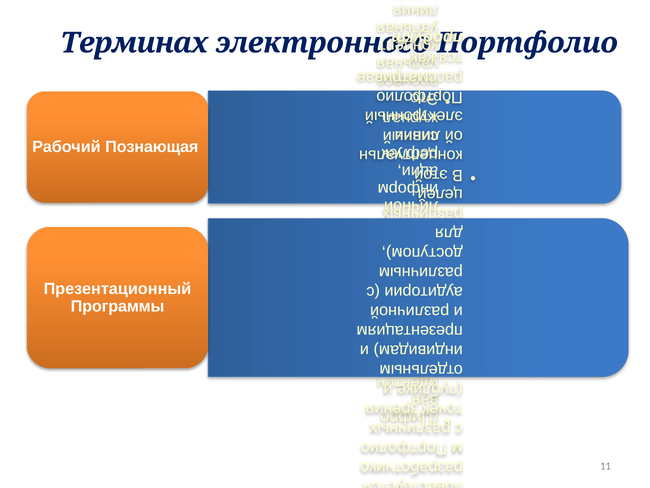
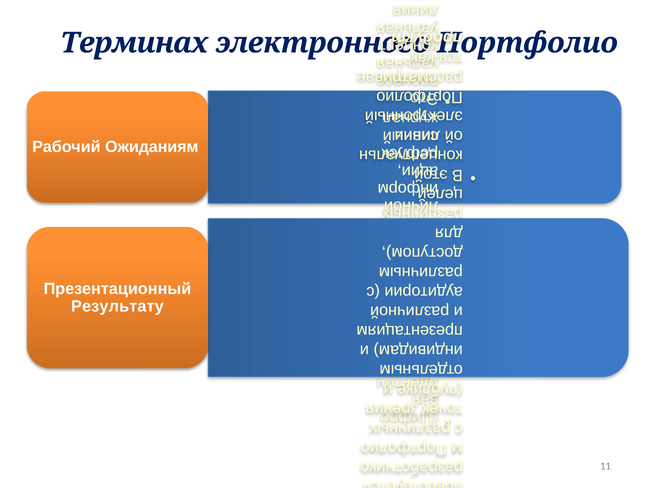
Познающая: Познающая -> Ожиданиям
Программы: Программы -> Результату
